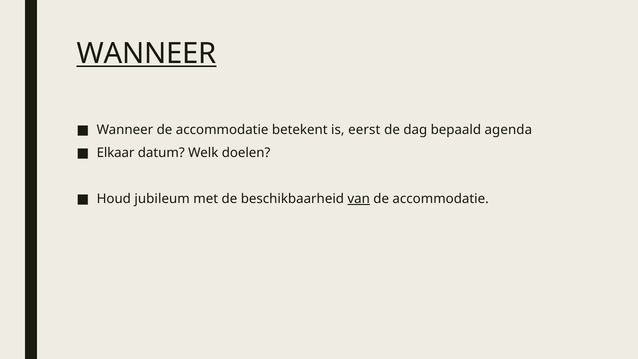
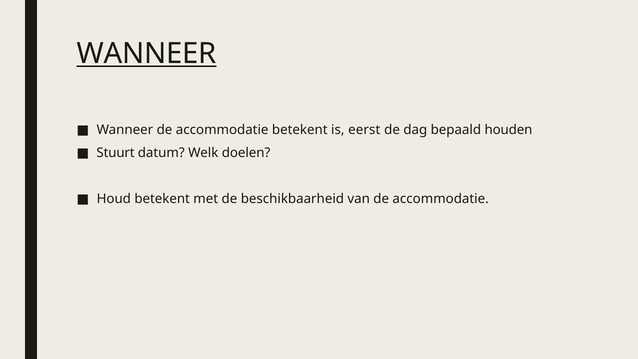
agenda: agenda -> houden
Elkaar: Elkaar -> Stuurt
Houd jubileum: jubileum -> betekent
van underline: present -> none
